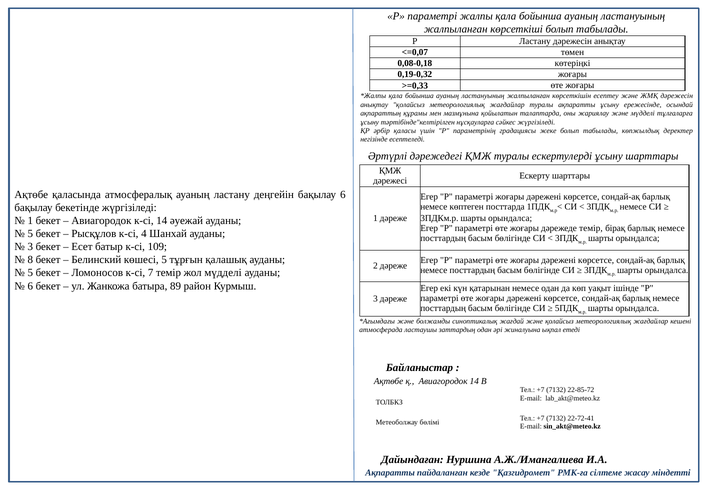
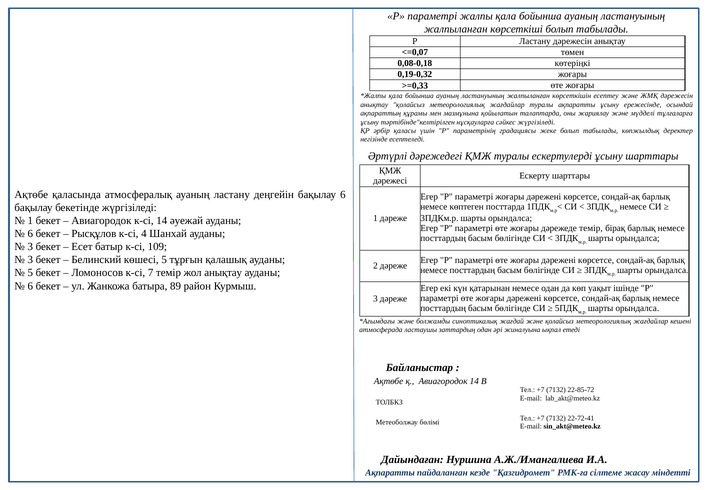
5 at (30, 234): 5 -> 6
8 at (30, 260): 8 -> 3
жол мүдделі: мүдделі -> анықтау
